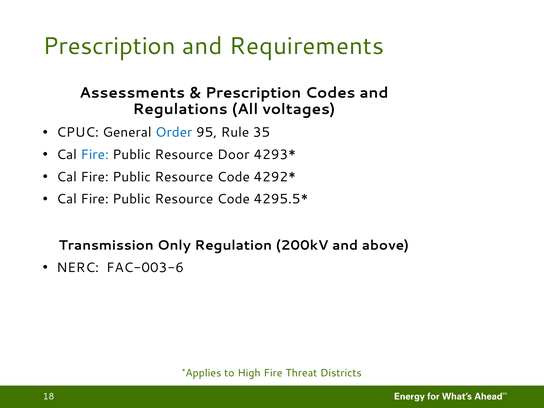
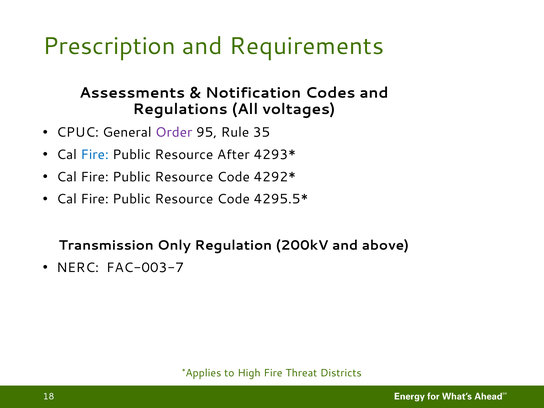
Prescription at (253, 93): Prescription -> Notification
Order colour: blue -> purple
Door: Door -> After
FAC-003-6: FAC-003-6 -> FAC-003-7
